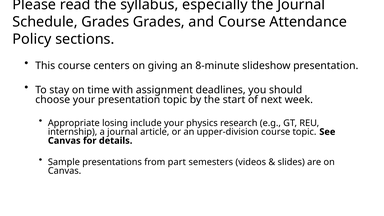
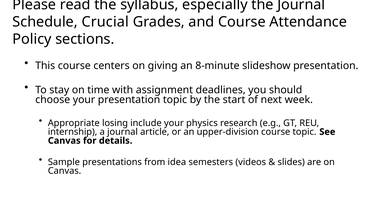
Schedule Grades: Grades -> Crucial
part: part -> idea
